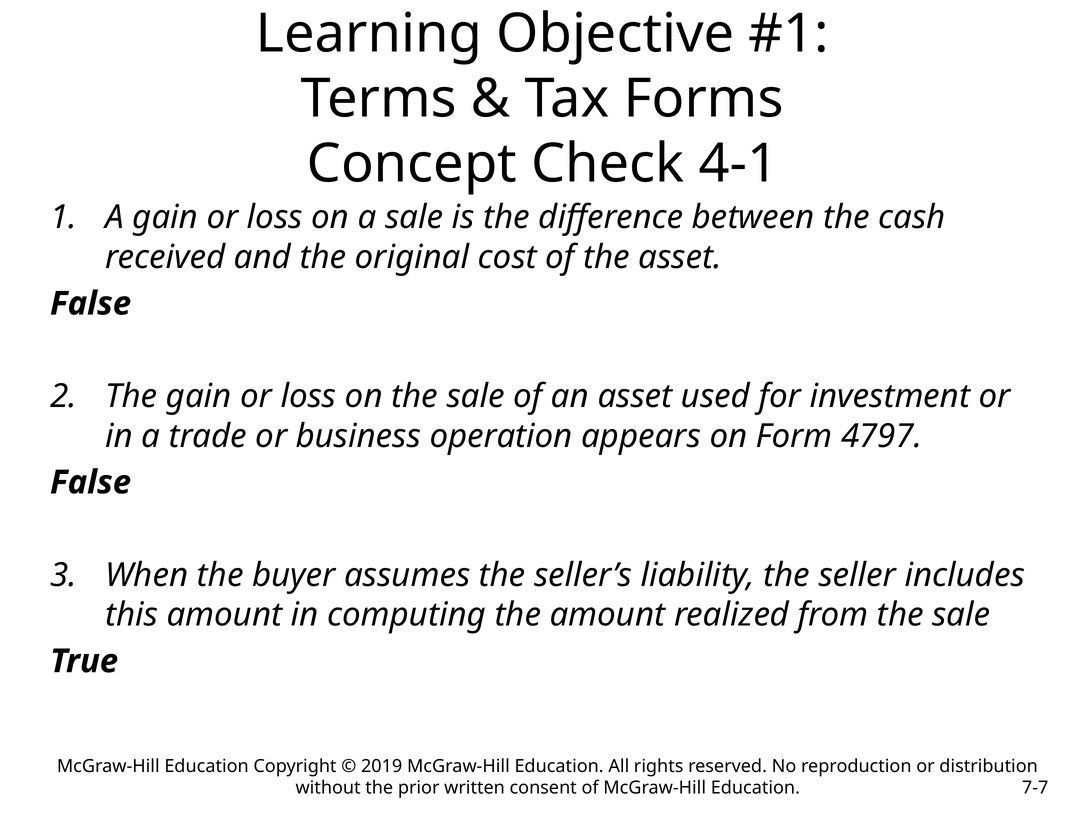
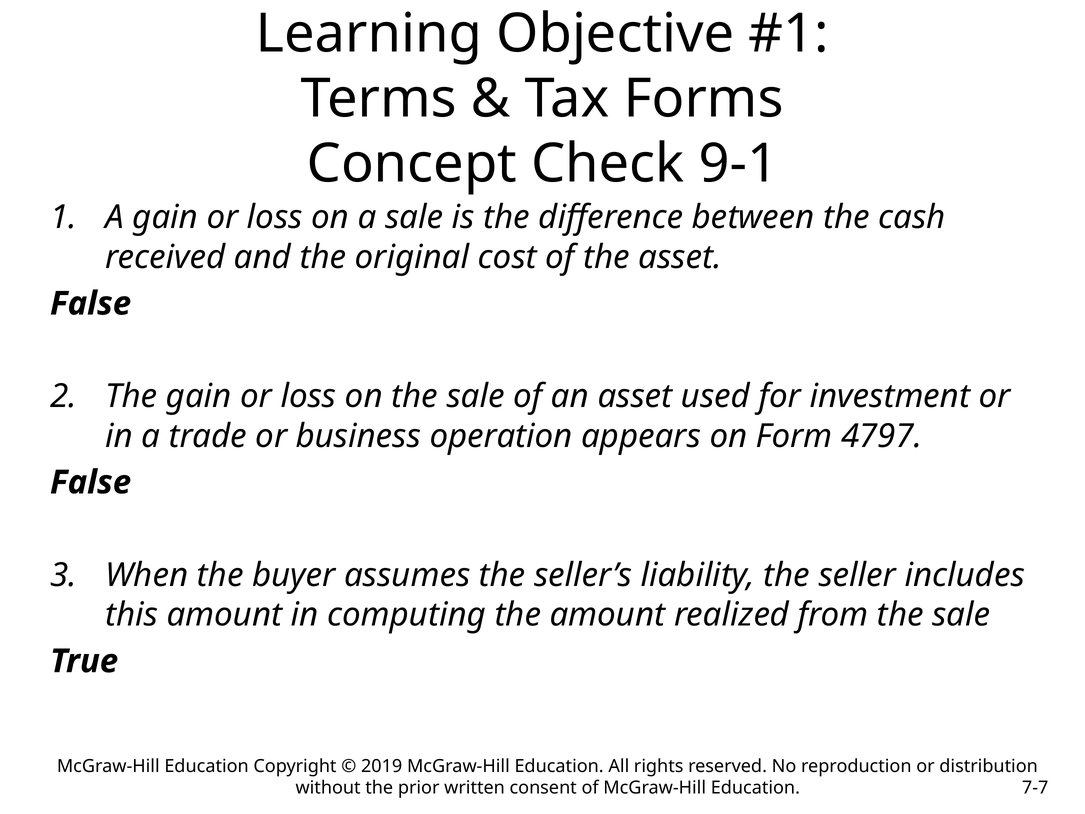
4-1: 4-1 -> 9-1
